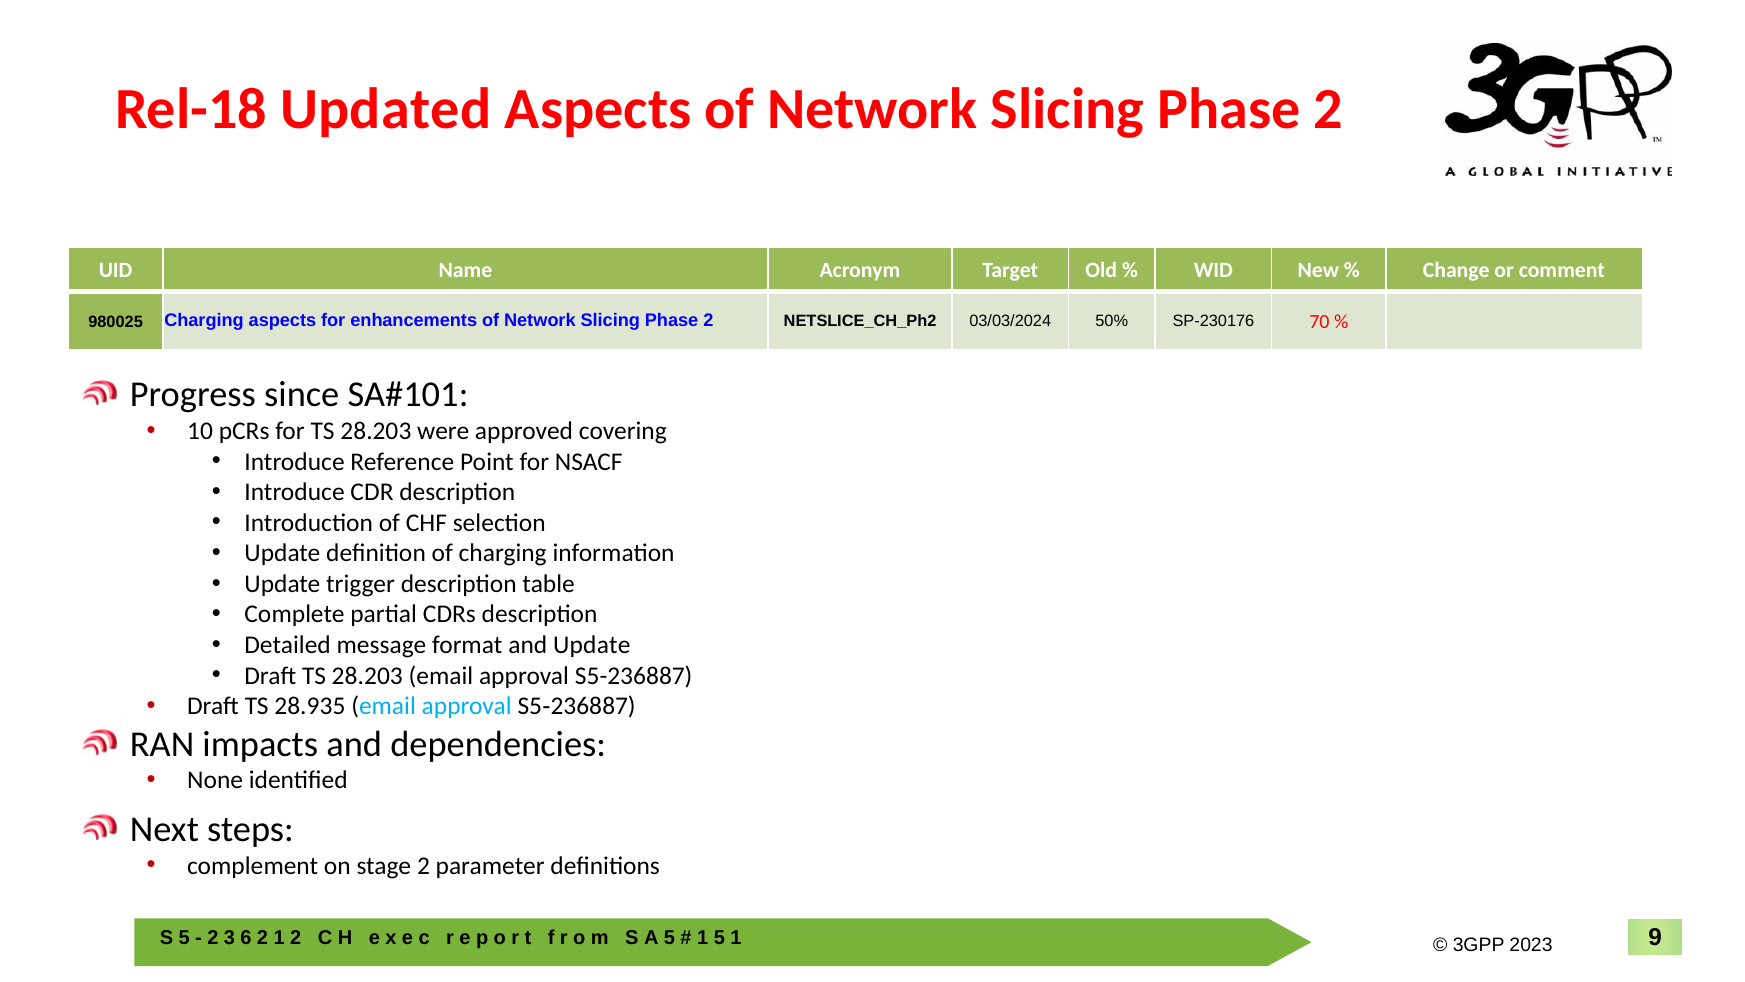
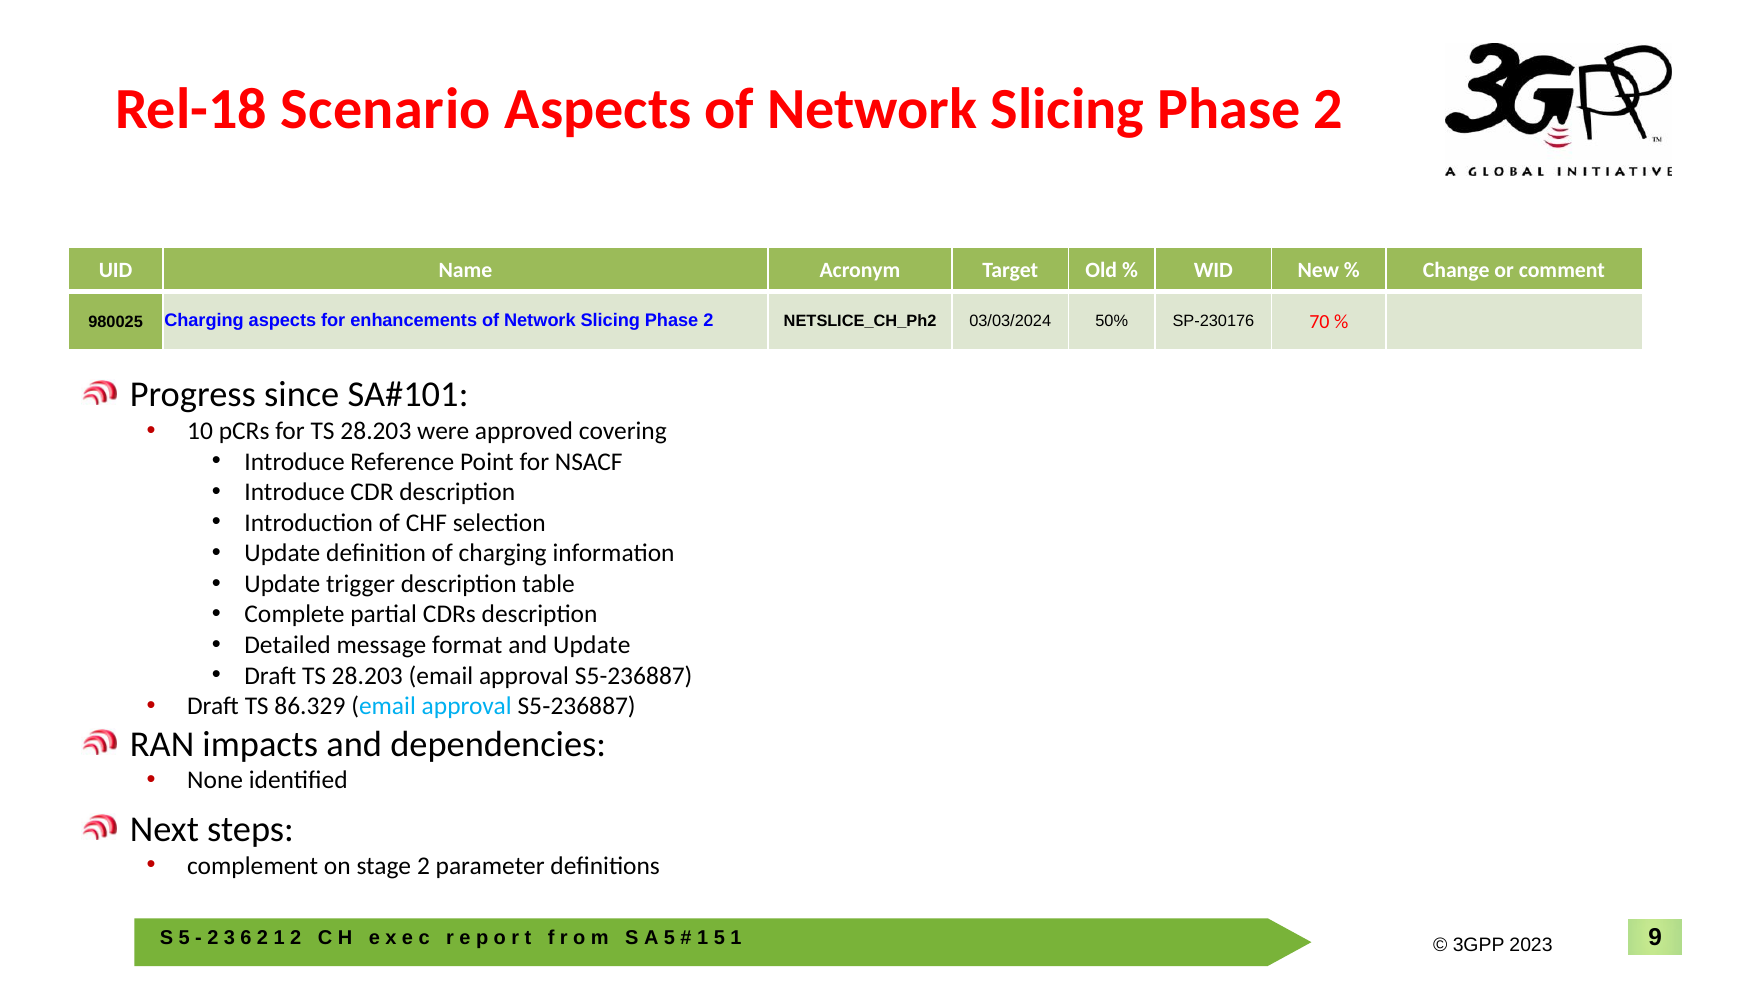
Updated: Updated -> Scenario
28.935: 28.935 -> 86.329
